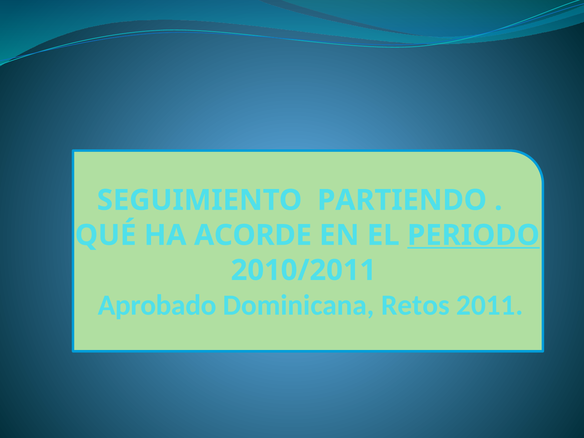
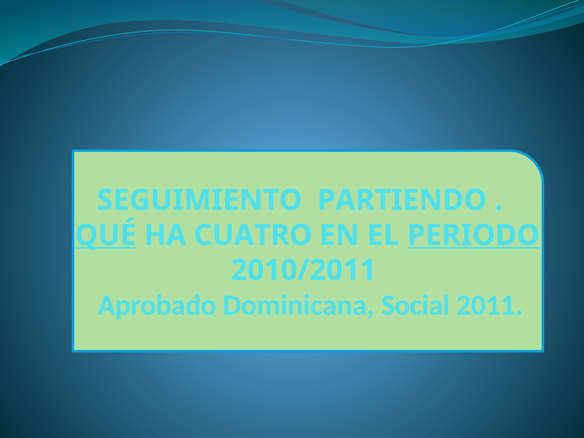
QUÉ underline: none -> present
ACORDE: ACORDE -> CUATRO
Retos: Retos -> Social
